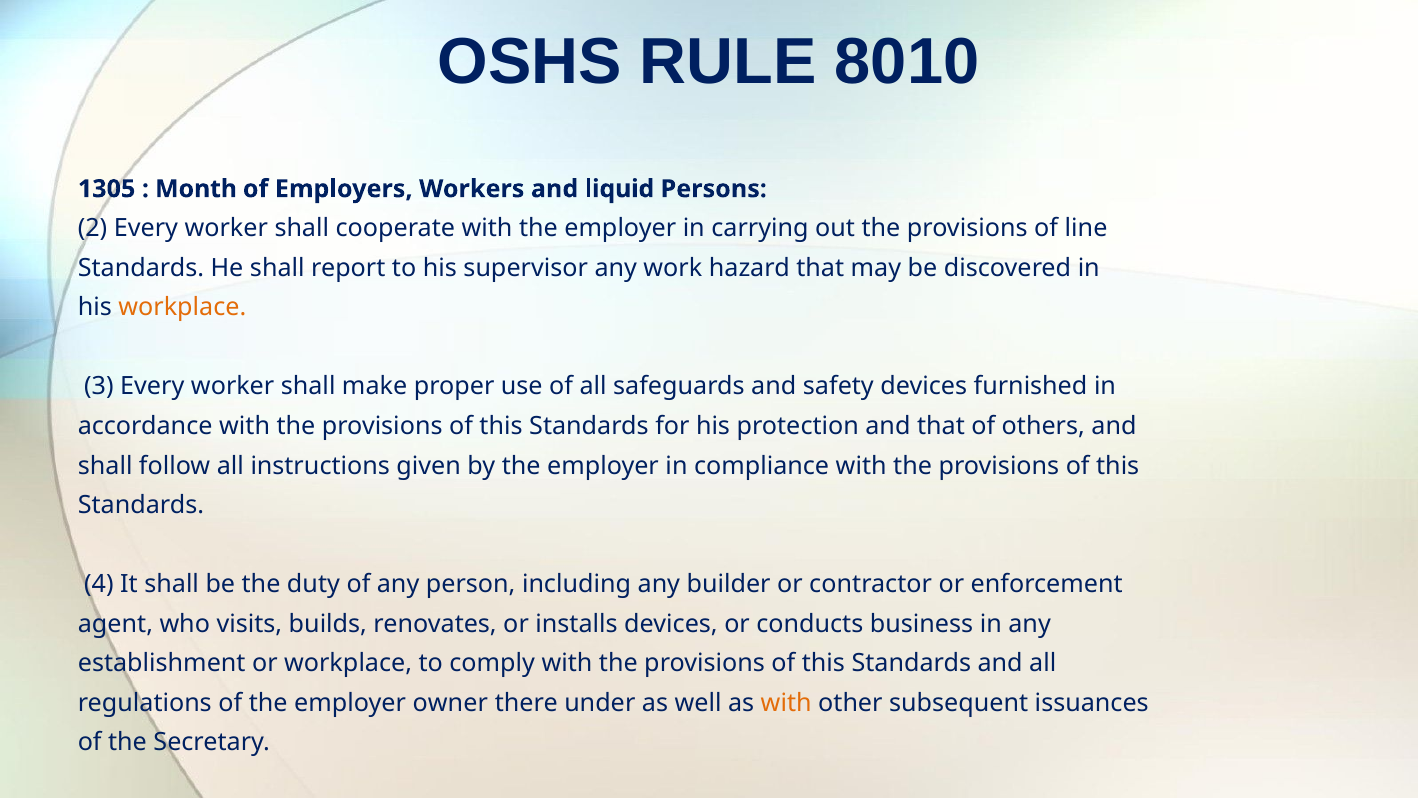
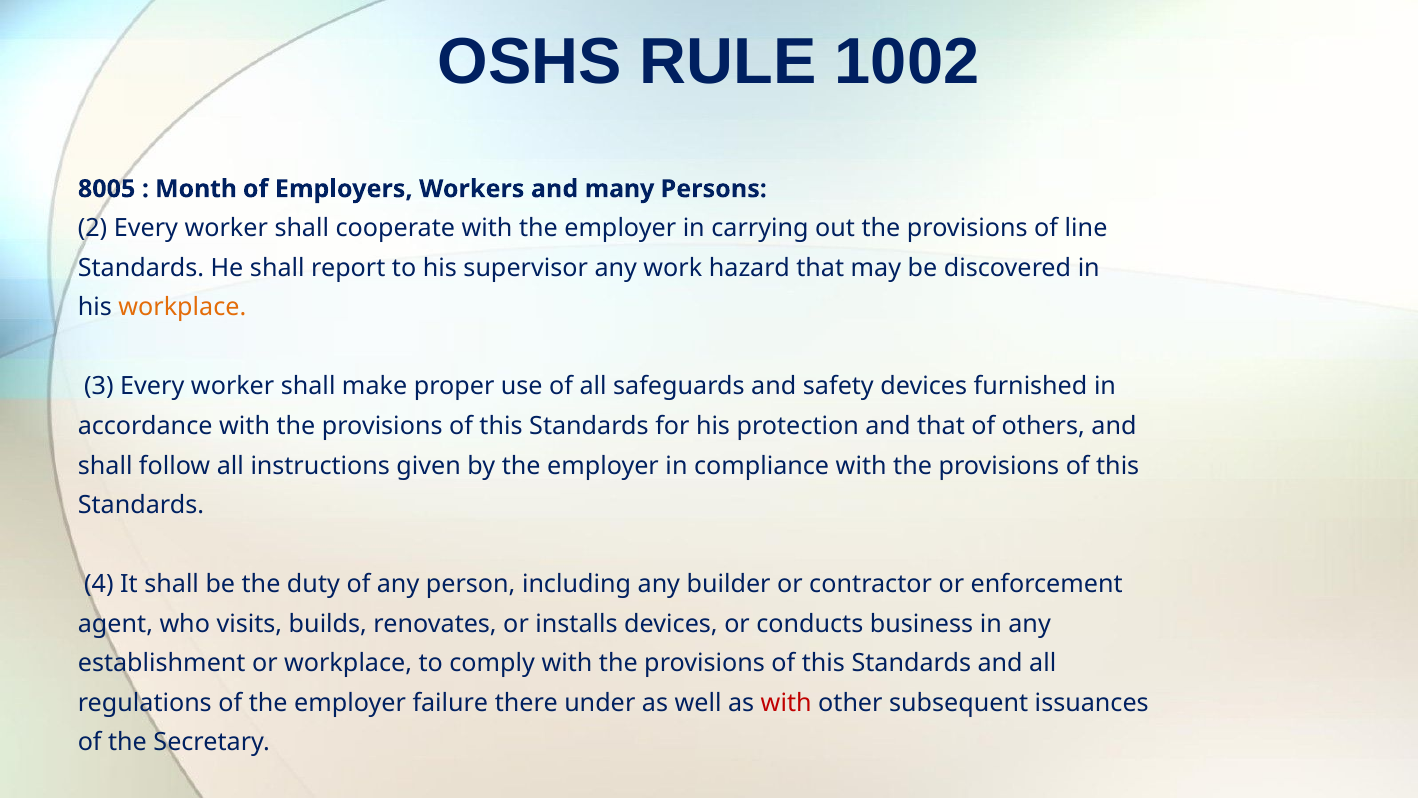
8010: 8010 -> 1002
1305: 1305 -> 8005
liquid: liquid -> many
owner: owner -> failure
with at (786, 703) colour: orange -> red
